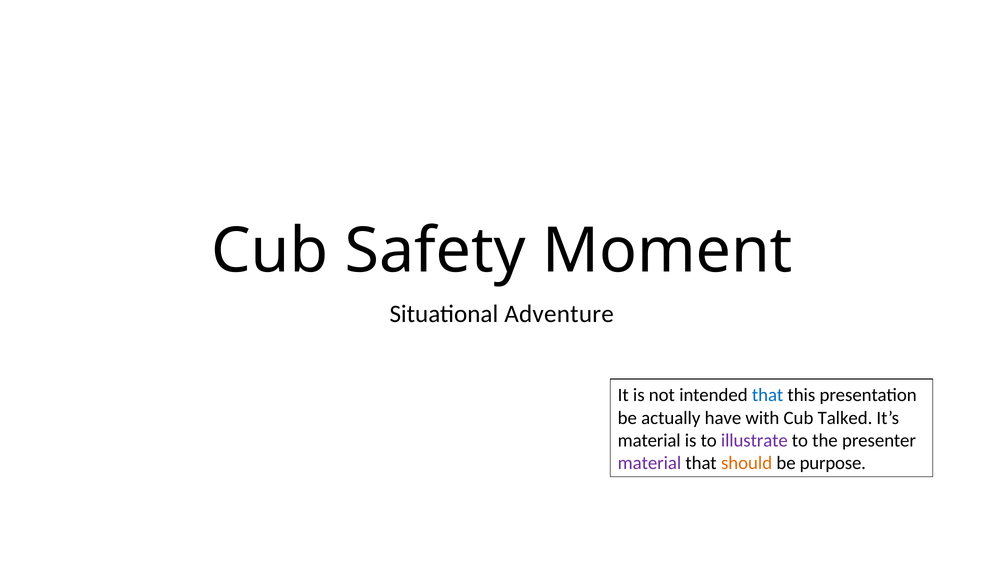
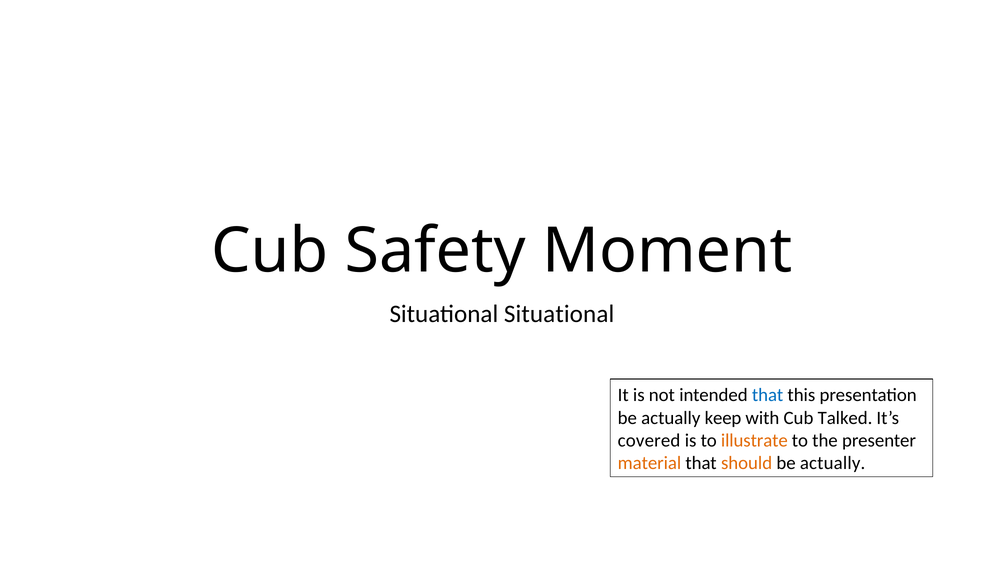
Situational Adventure: Adventure -> Situational
have: have -> keep
material at (649, 440): material -> covered
illustrate colour: purple -> orange
material at (650, 463) colour: purple -> orange
purpose at (833, 463): purpose -> actually
